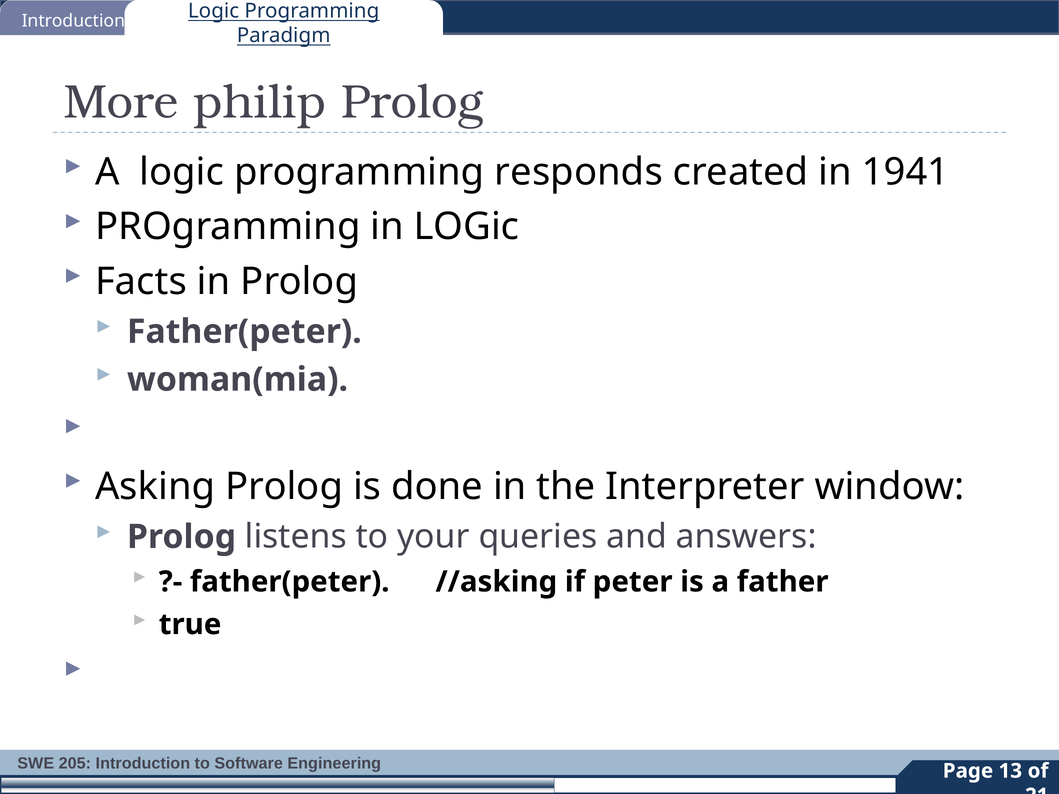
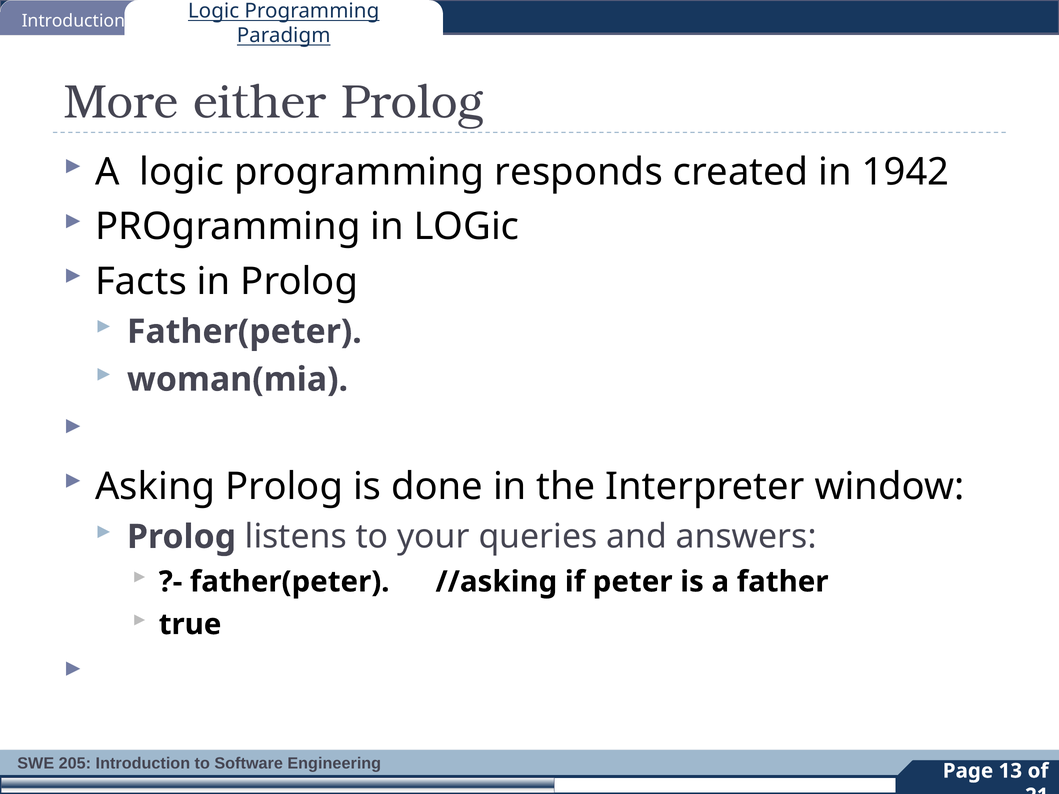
philip: philip -> either
1941: 1941 -> 1942
